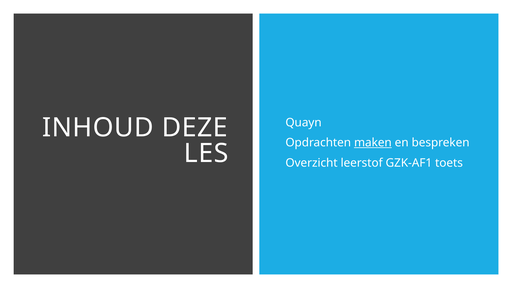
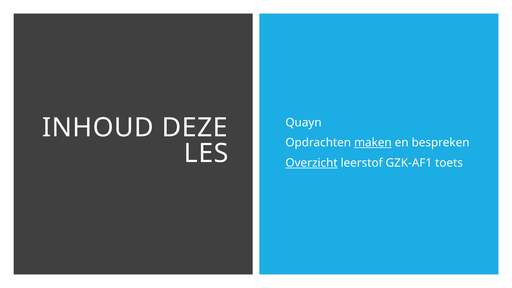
Overzicht underline: none -> present
